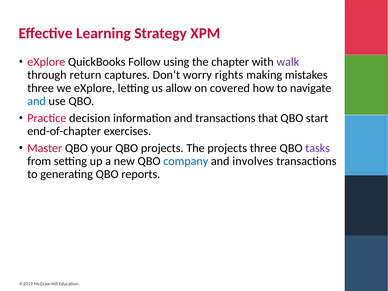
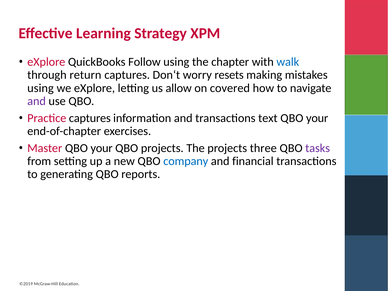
walk colour: purple -> blue
rights: rights -> resets
three at (41, 88): three -> using
and at (37, 101) colour: blue -> purple
Practice decision: decision -> captures
that: that -> text
start at (317, 118): start -> your
involves: involves -> financial
